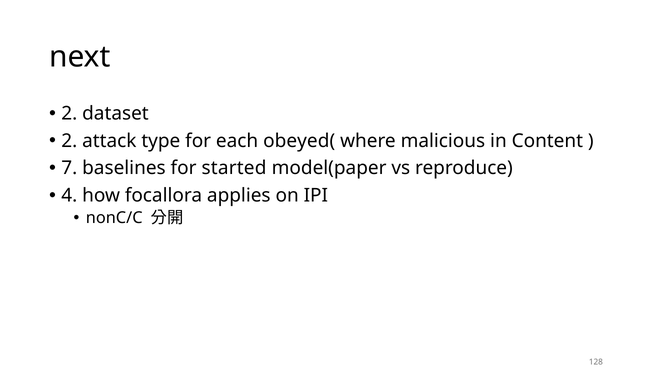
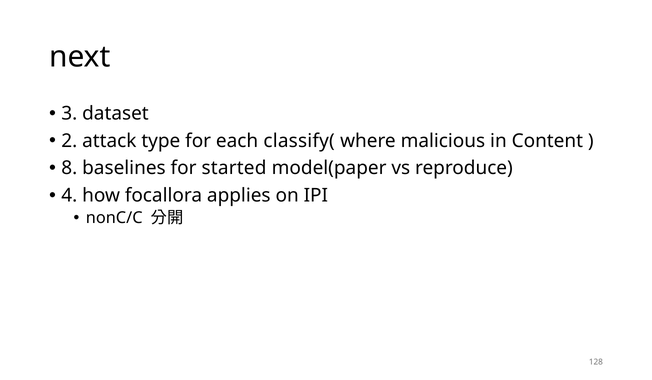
2 at (69, 113): 2 -> 3
obeyed(: obeyed( -> classify(
7: 7 -> 8
